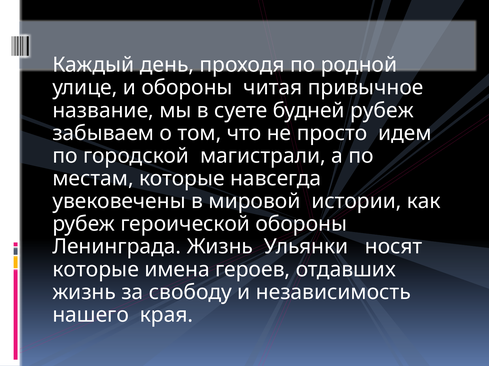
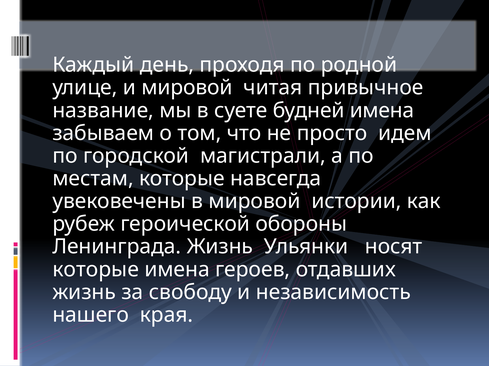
и обороны: обороны -> мировой
будней рубеж: рубеж -> имена
